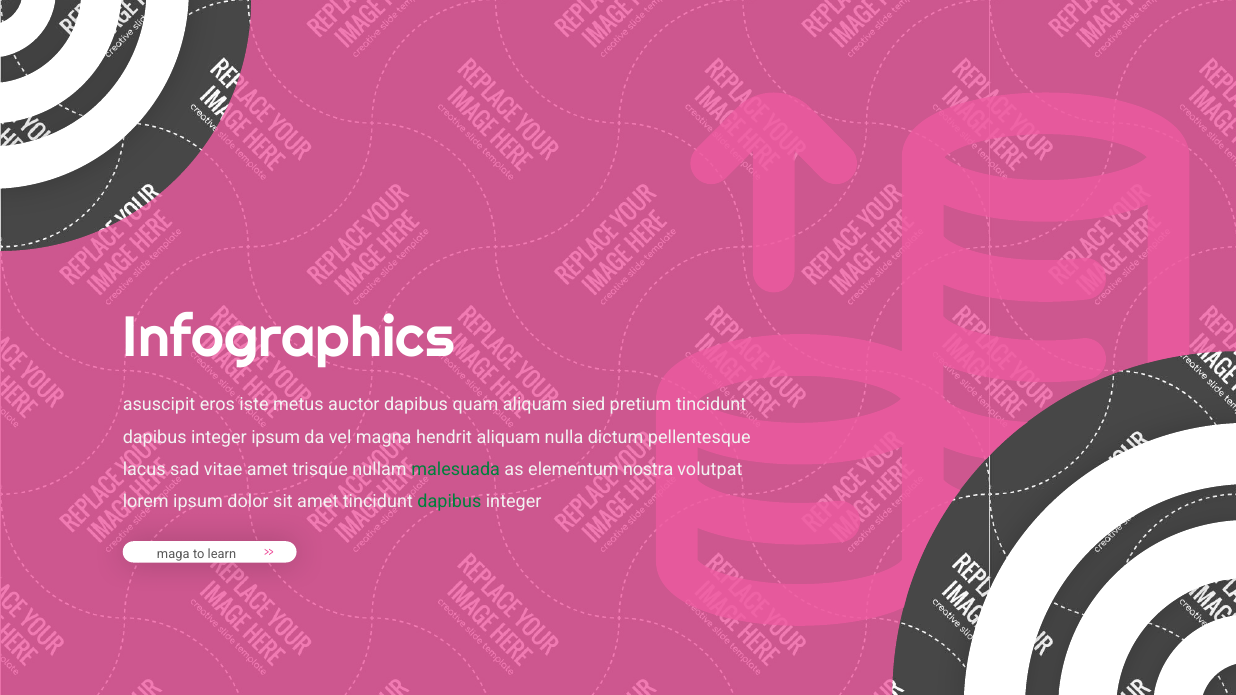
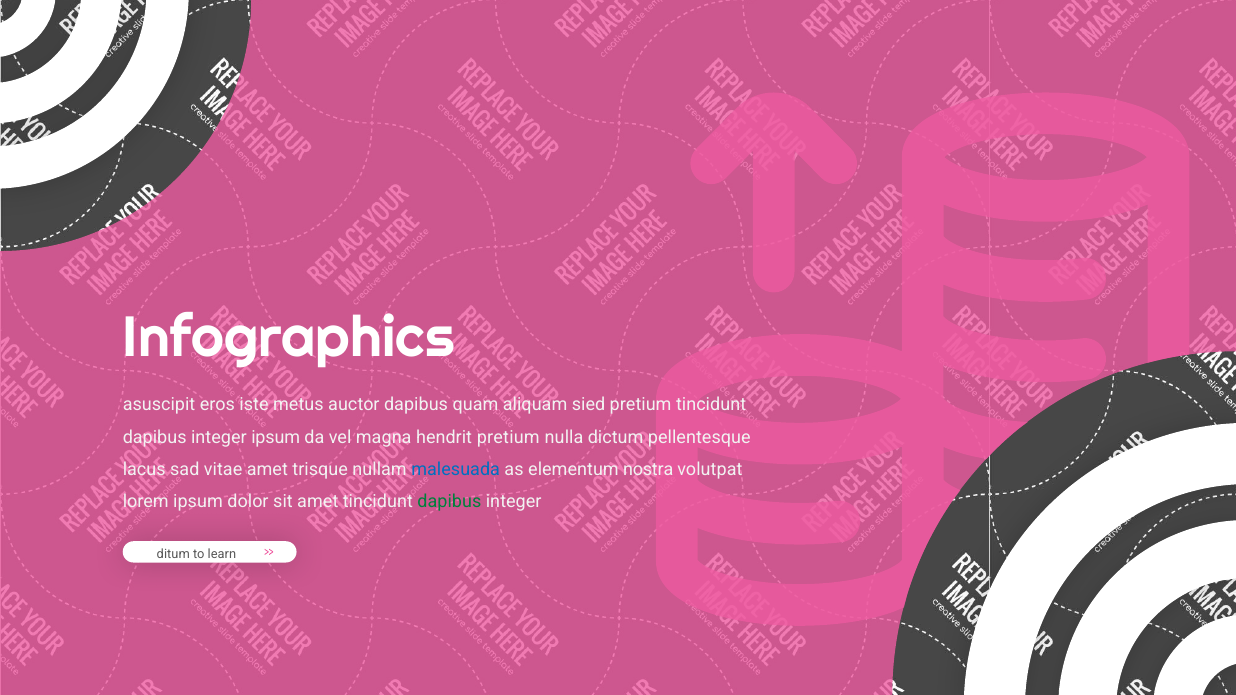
hendrit aliquam: aliquam -> pretium
malesuada colour: green -> blue
maga: maga -> ditum
